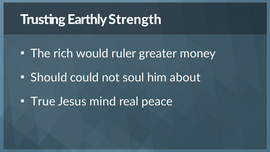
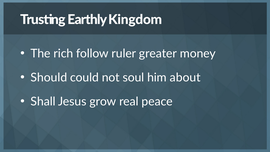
Strength: Strength -> Kingdom
would: would -> follow
True: True -> Shall
mind: mind -> grow
